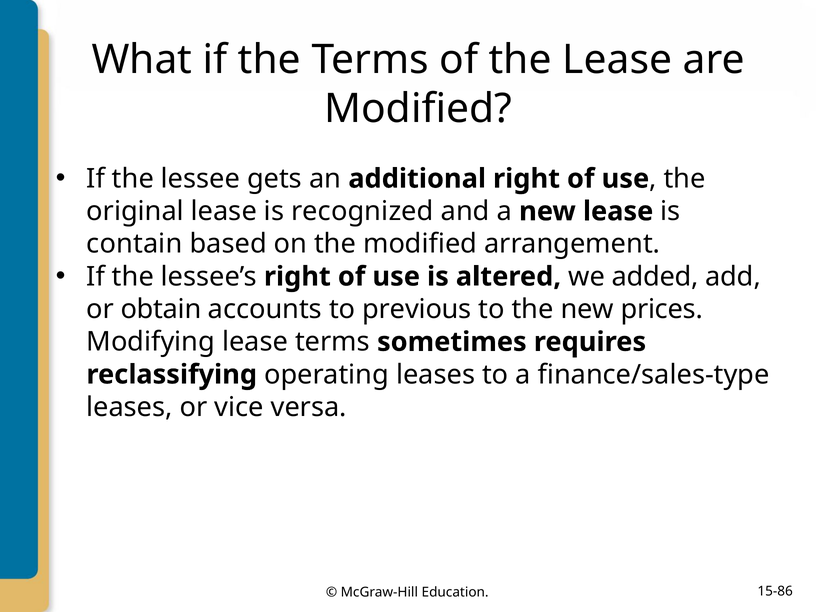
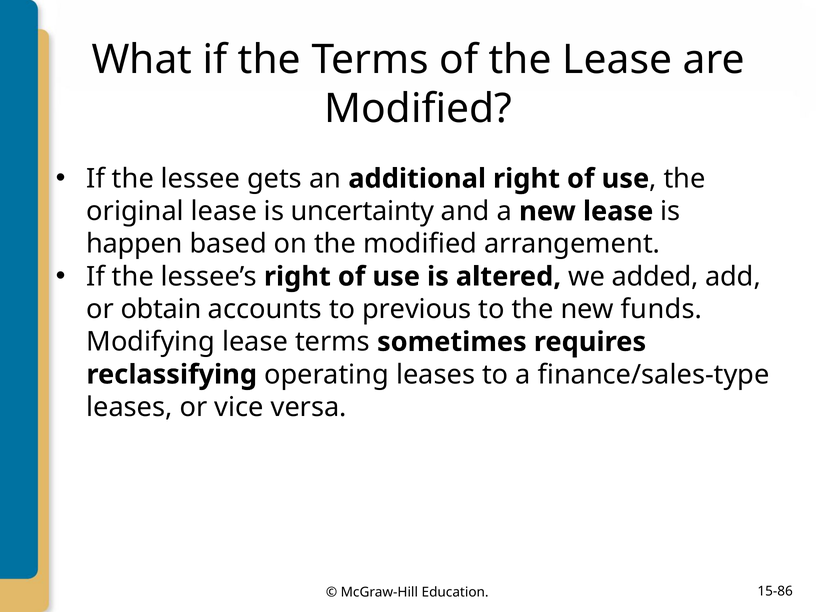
recognized: recognized -> uncertainty
contain: contain -> happen
prices: prices -> funds
